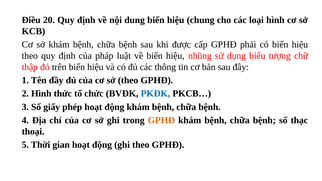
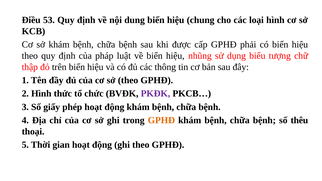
20: 20 -> 53
PKĐK colour: blue -> purple
thạc: thạc -> thêu
